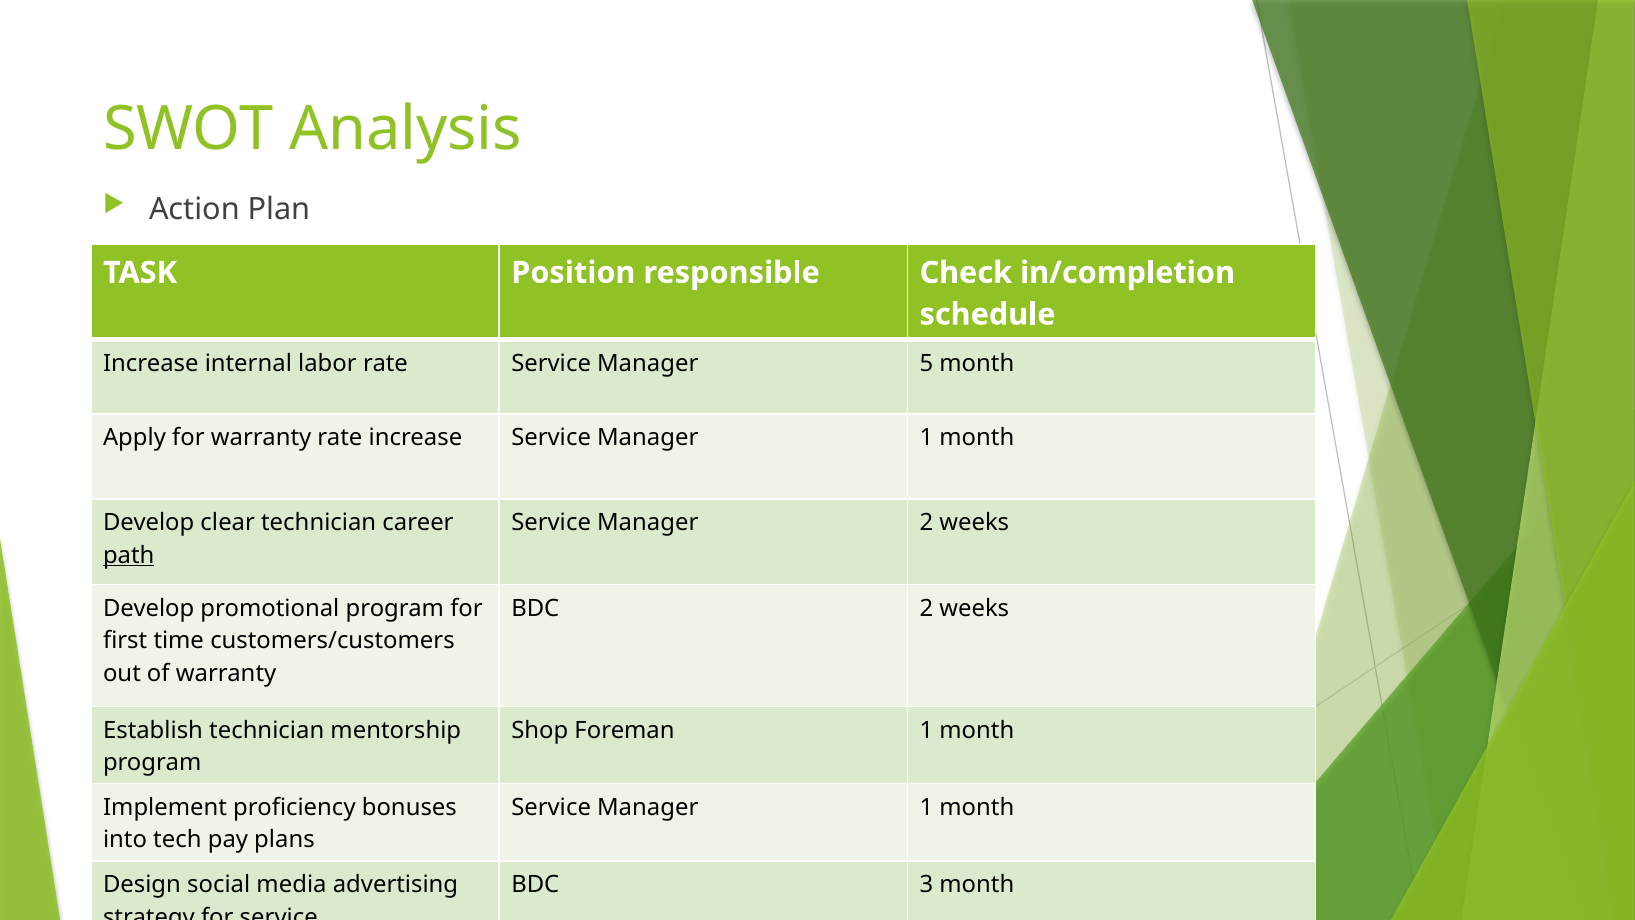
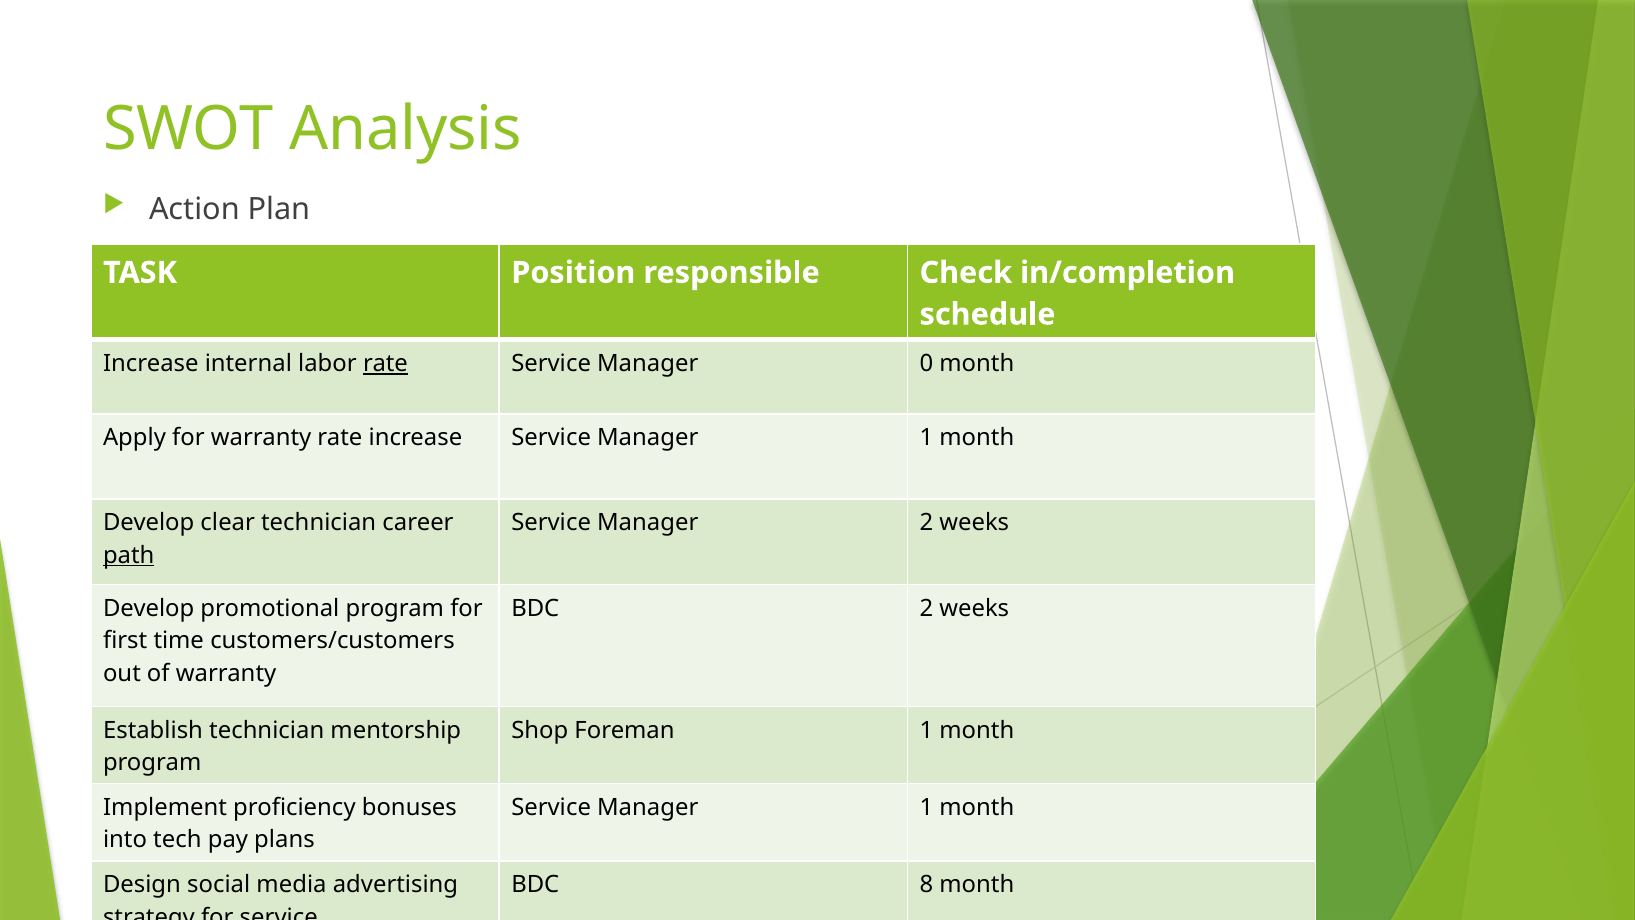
rate at (385, 363) underline: none -> present
5: 5 -> 0
3: 3 -> 8
